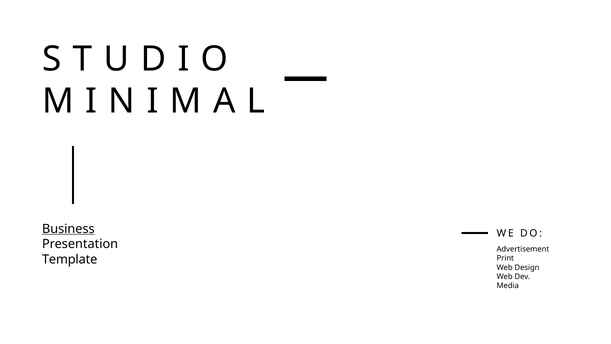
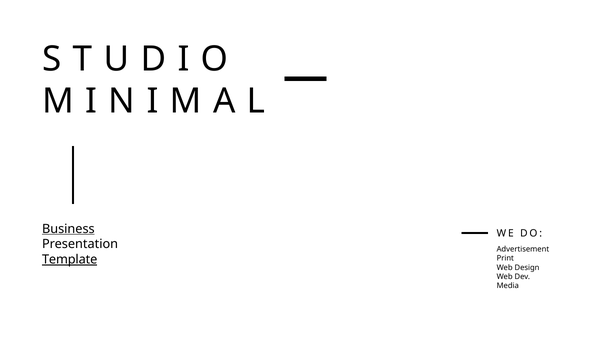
Template underline: none -> present
